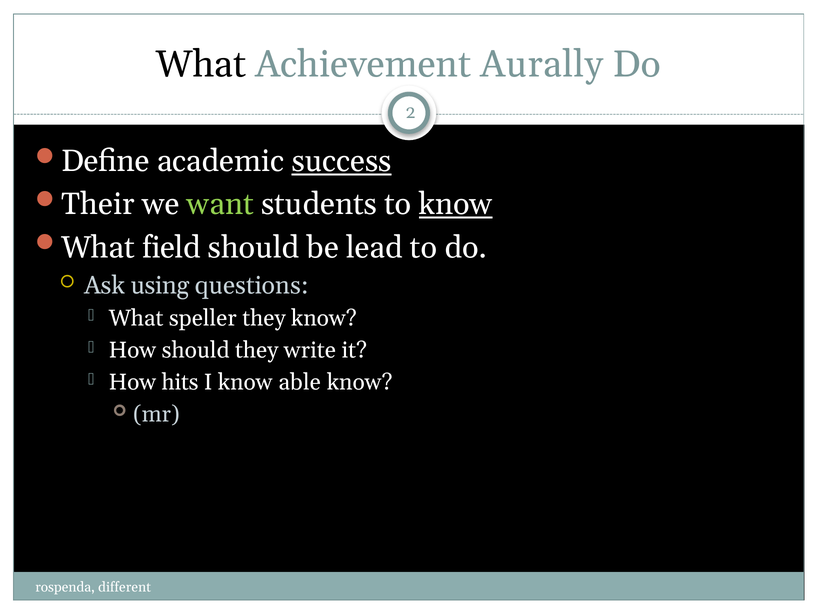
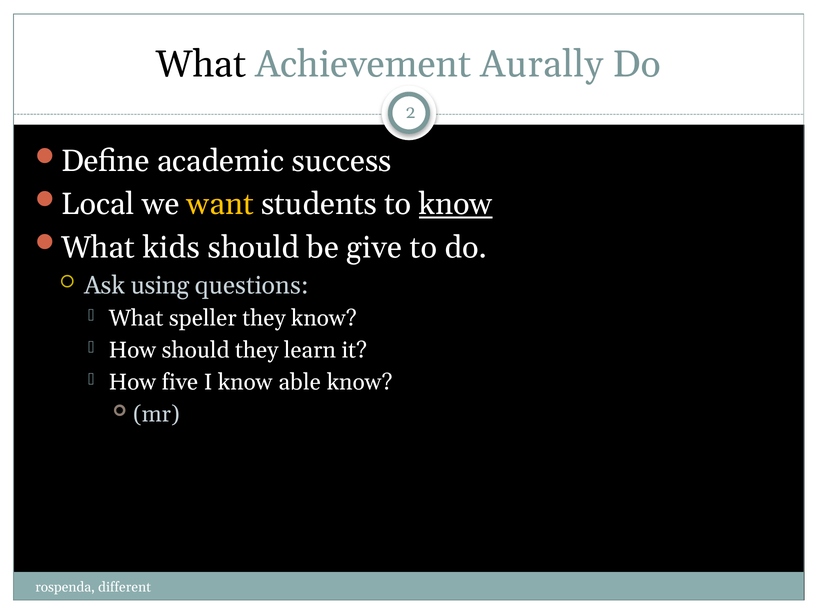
success underline: present -> none
Their: Their -> Local
want colour: light green -> yellow
field: field -> kids
lead: lead -> give
write: write -> learn
hits: hits -> five
